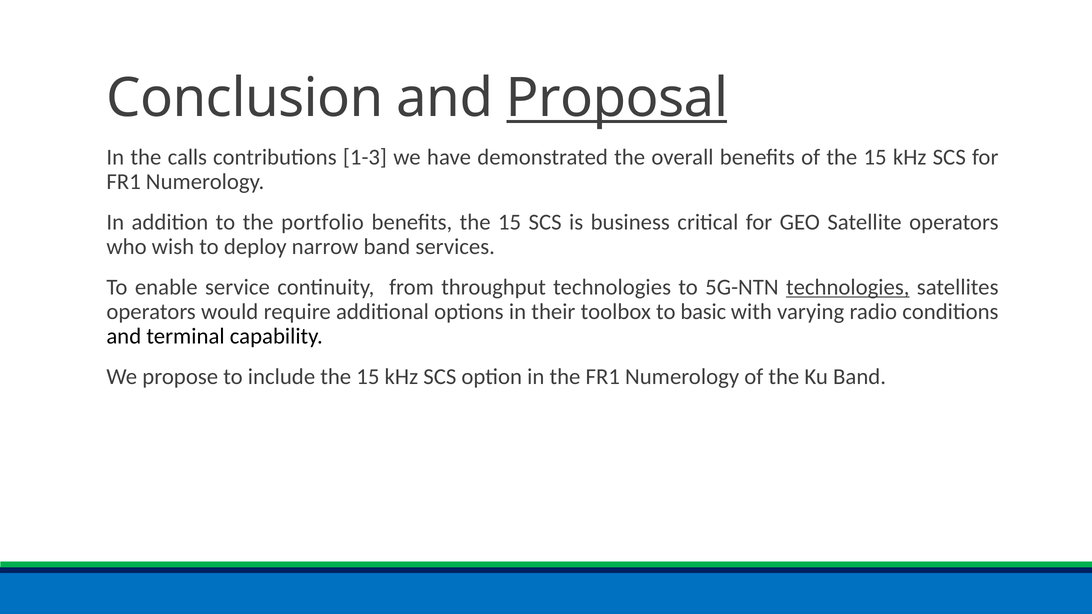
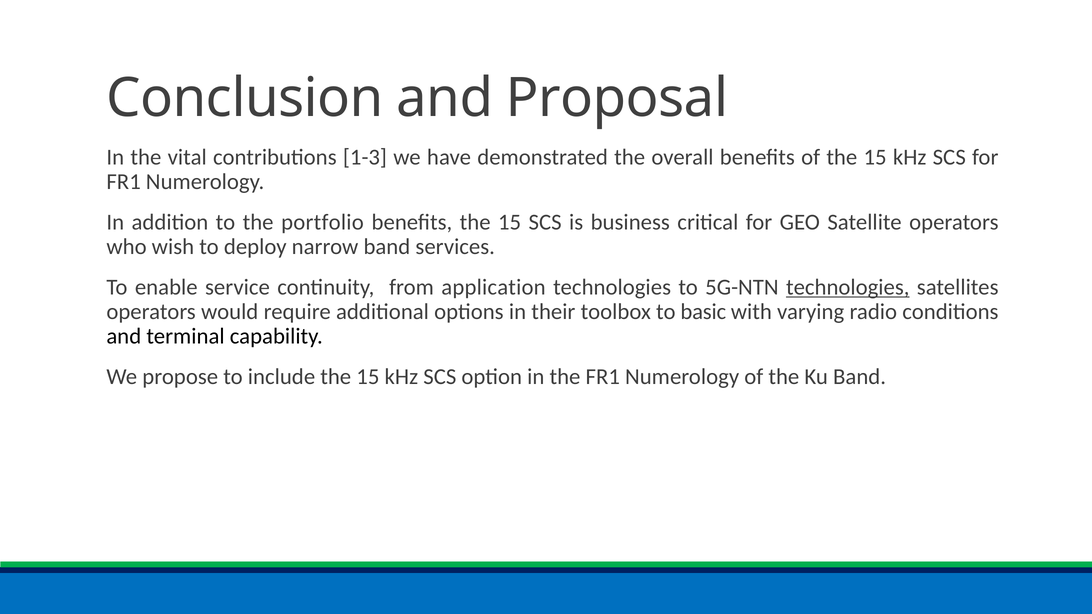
Proposal underline: present -> none
calls: calls -> vital
throughput: throughput -> application
